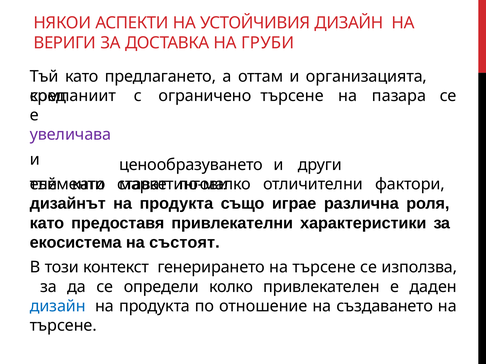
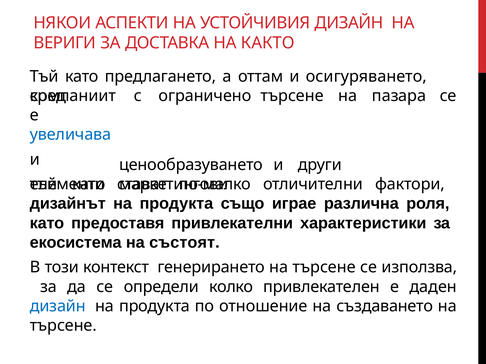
ГРУБИ: ГРУБИ -> КАКТО
организацията: организацията -> осигуряването
увеличава colour: purple -> blue
